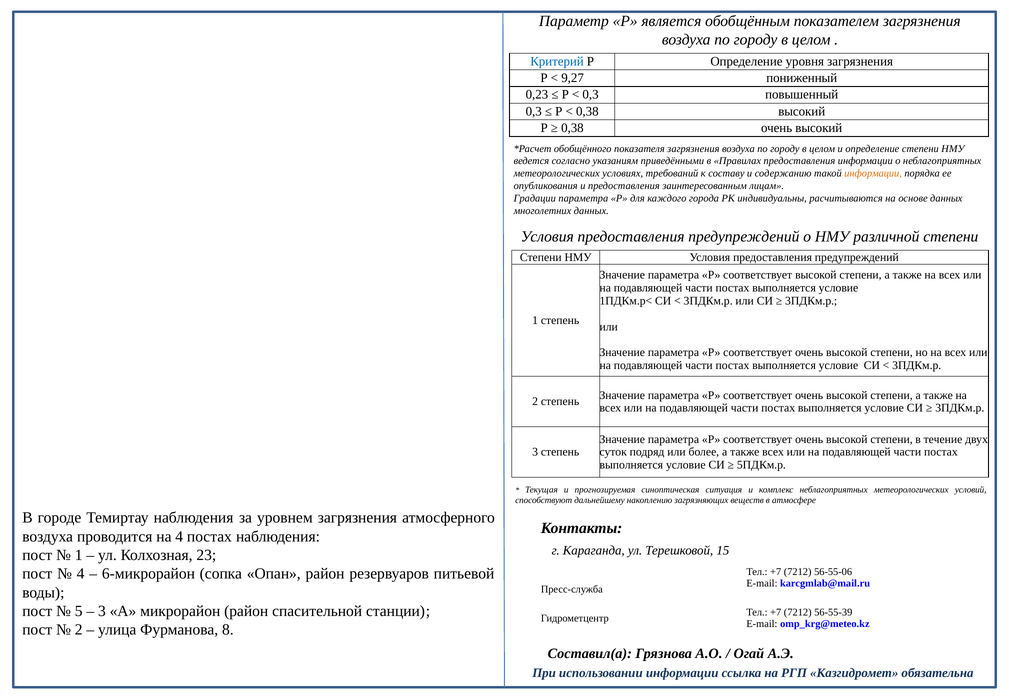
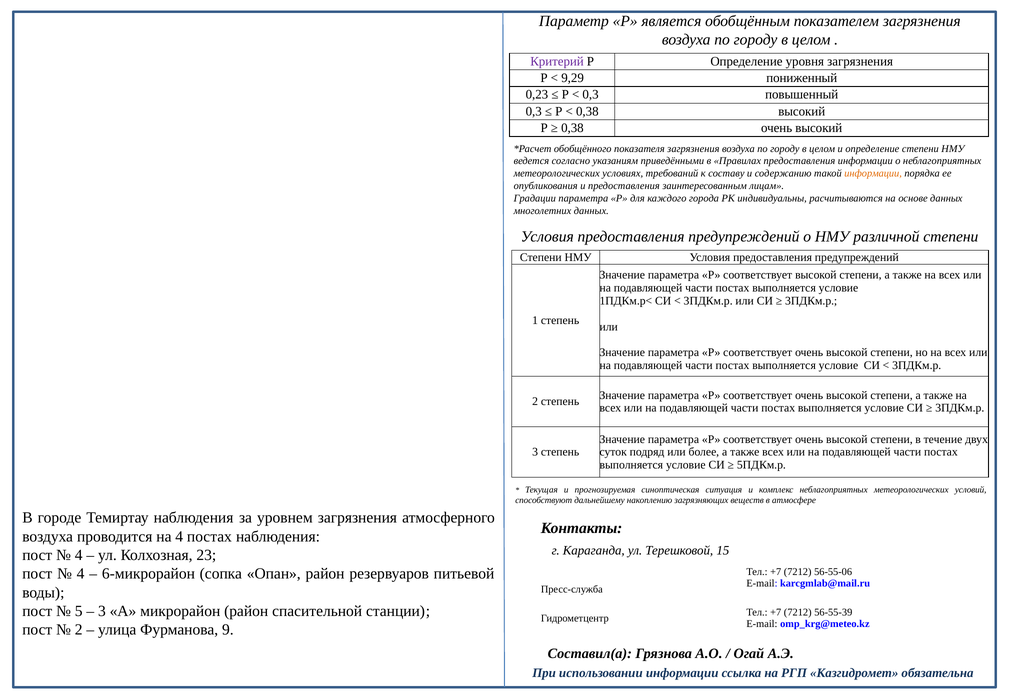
Критерий colour: blue -> purple
9,27: 9,27 -> 9,29
1 at (79, 555): 1 -> 4
8: 8 -> 9
